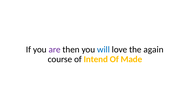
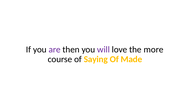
will colour: blue -> purple
again: again -> more
Intend: Intend -> Saying
